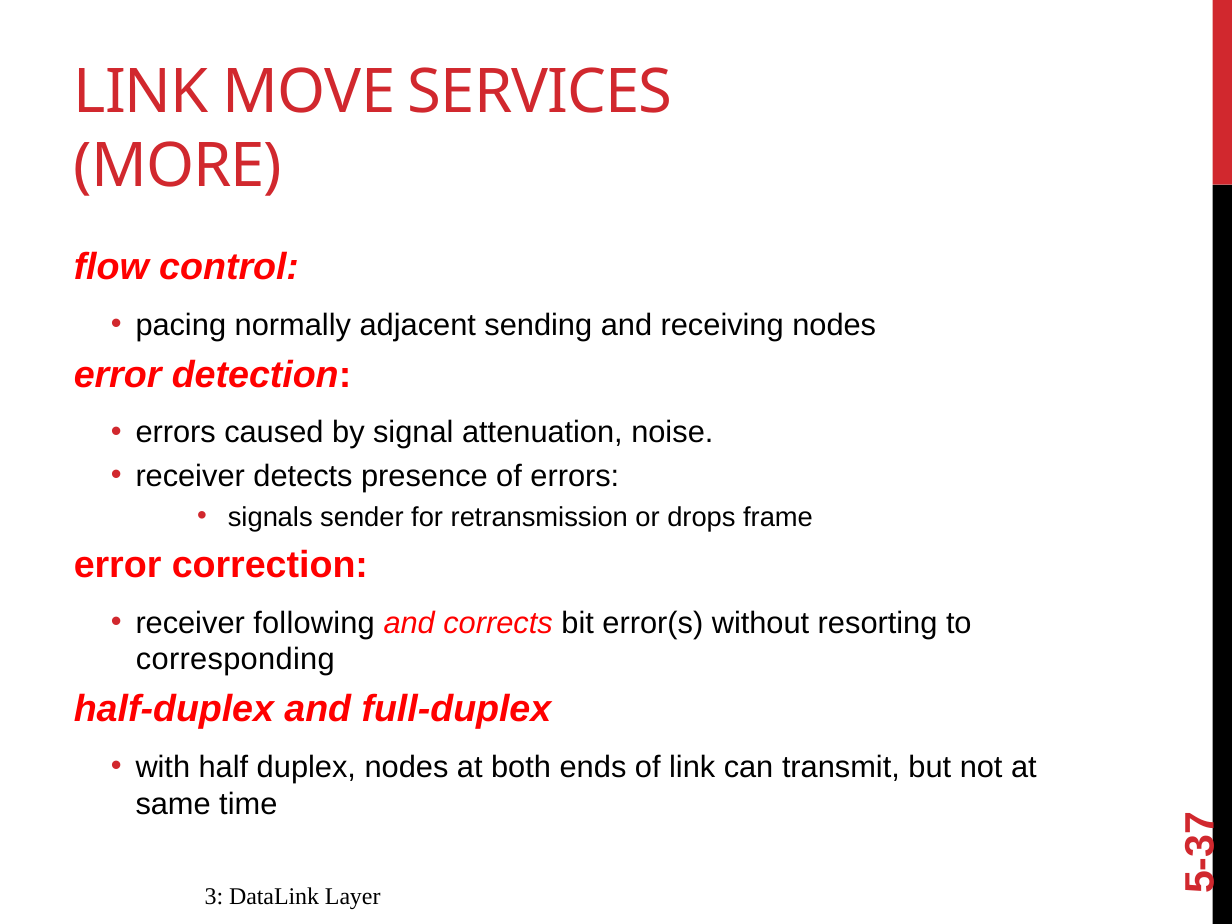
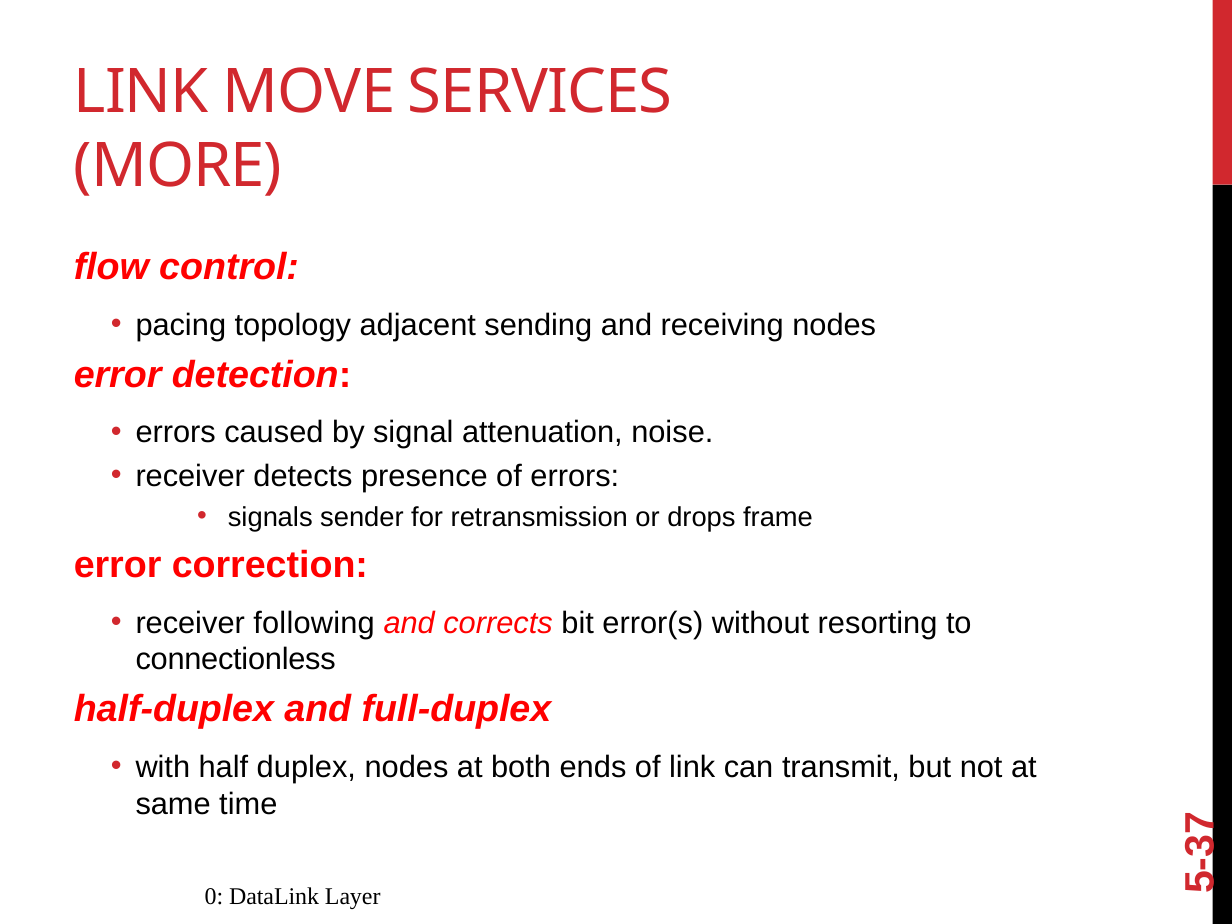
normally: normally -> topology
corresponding: corresponding -> connectionless
3 at (214, 897): 3 -> 0
